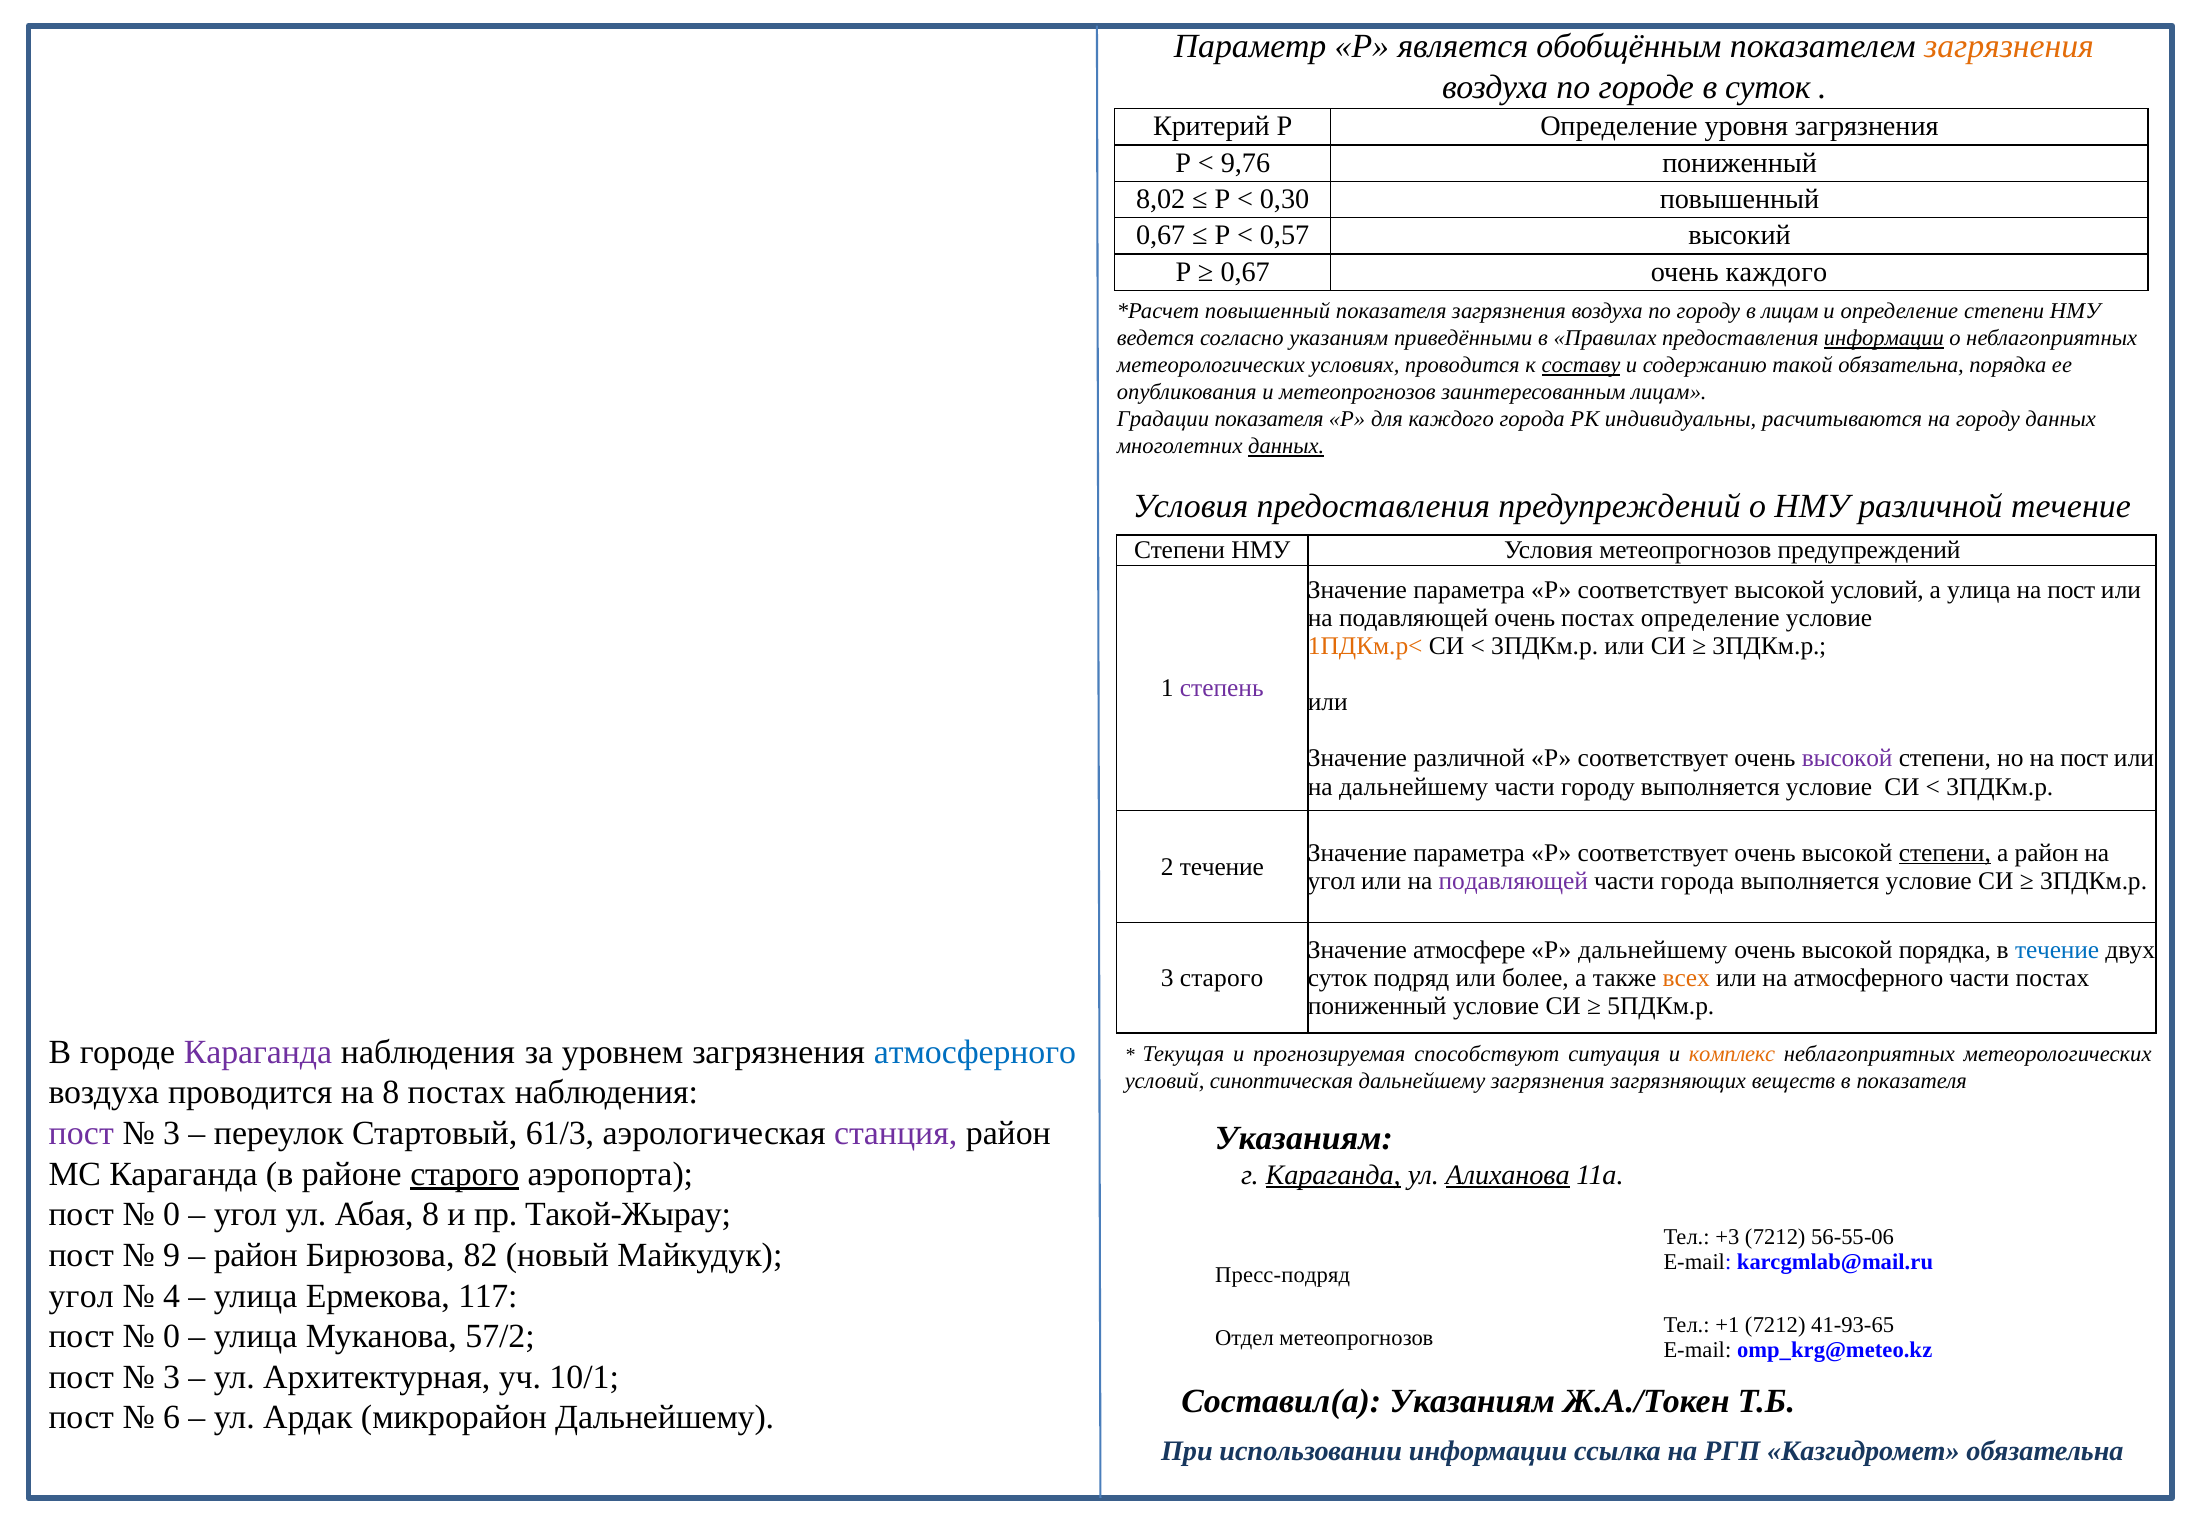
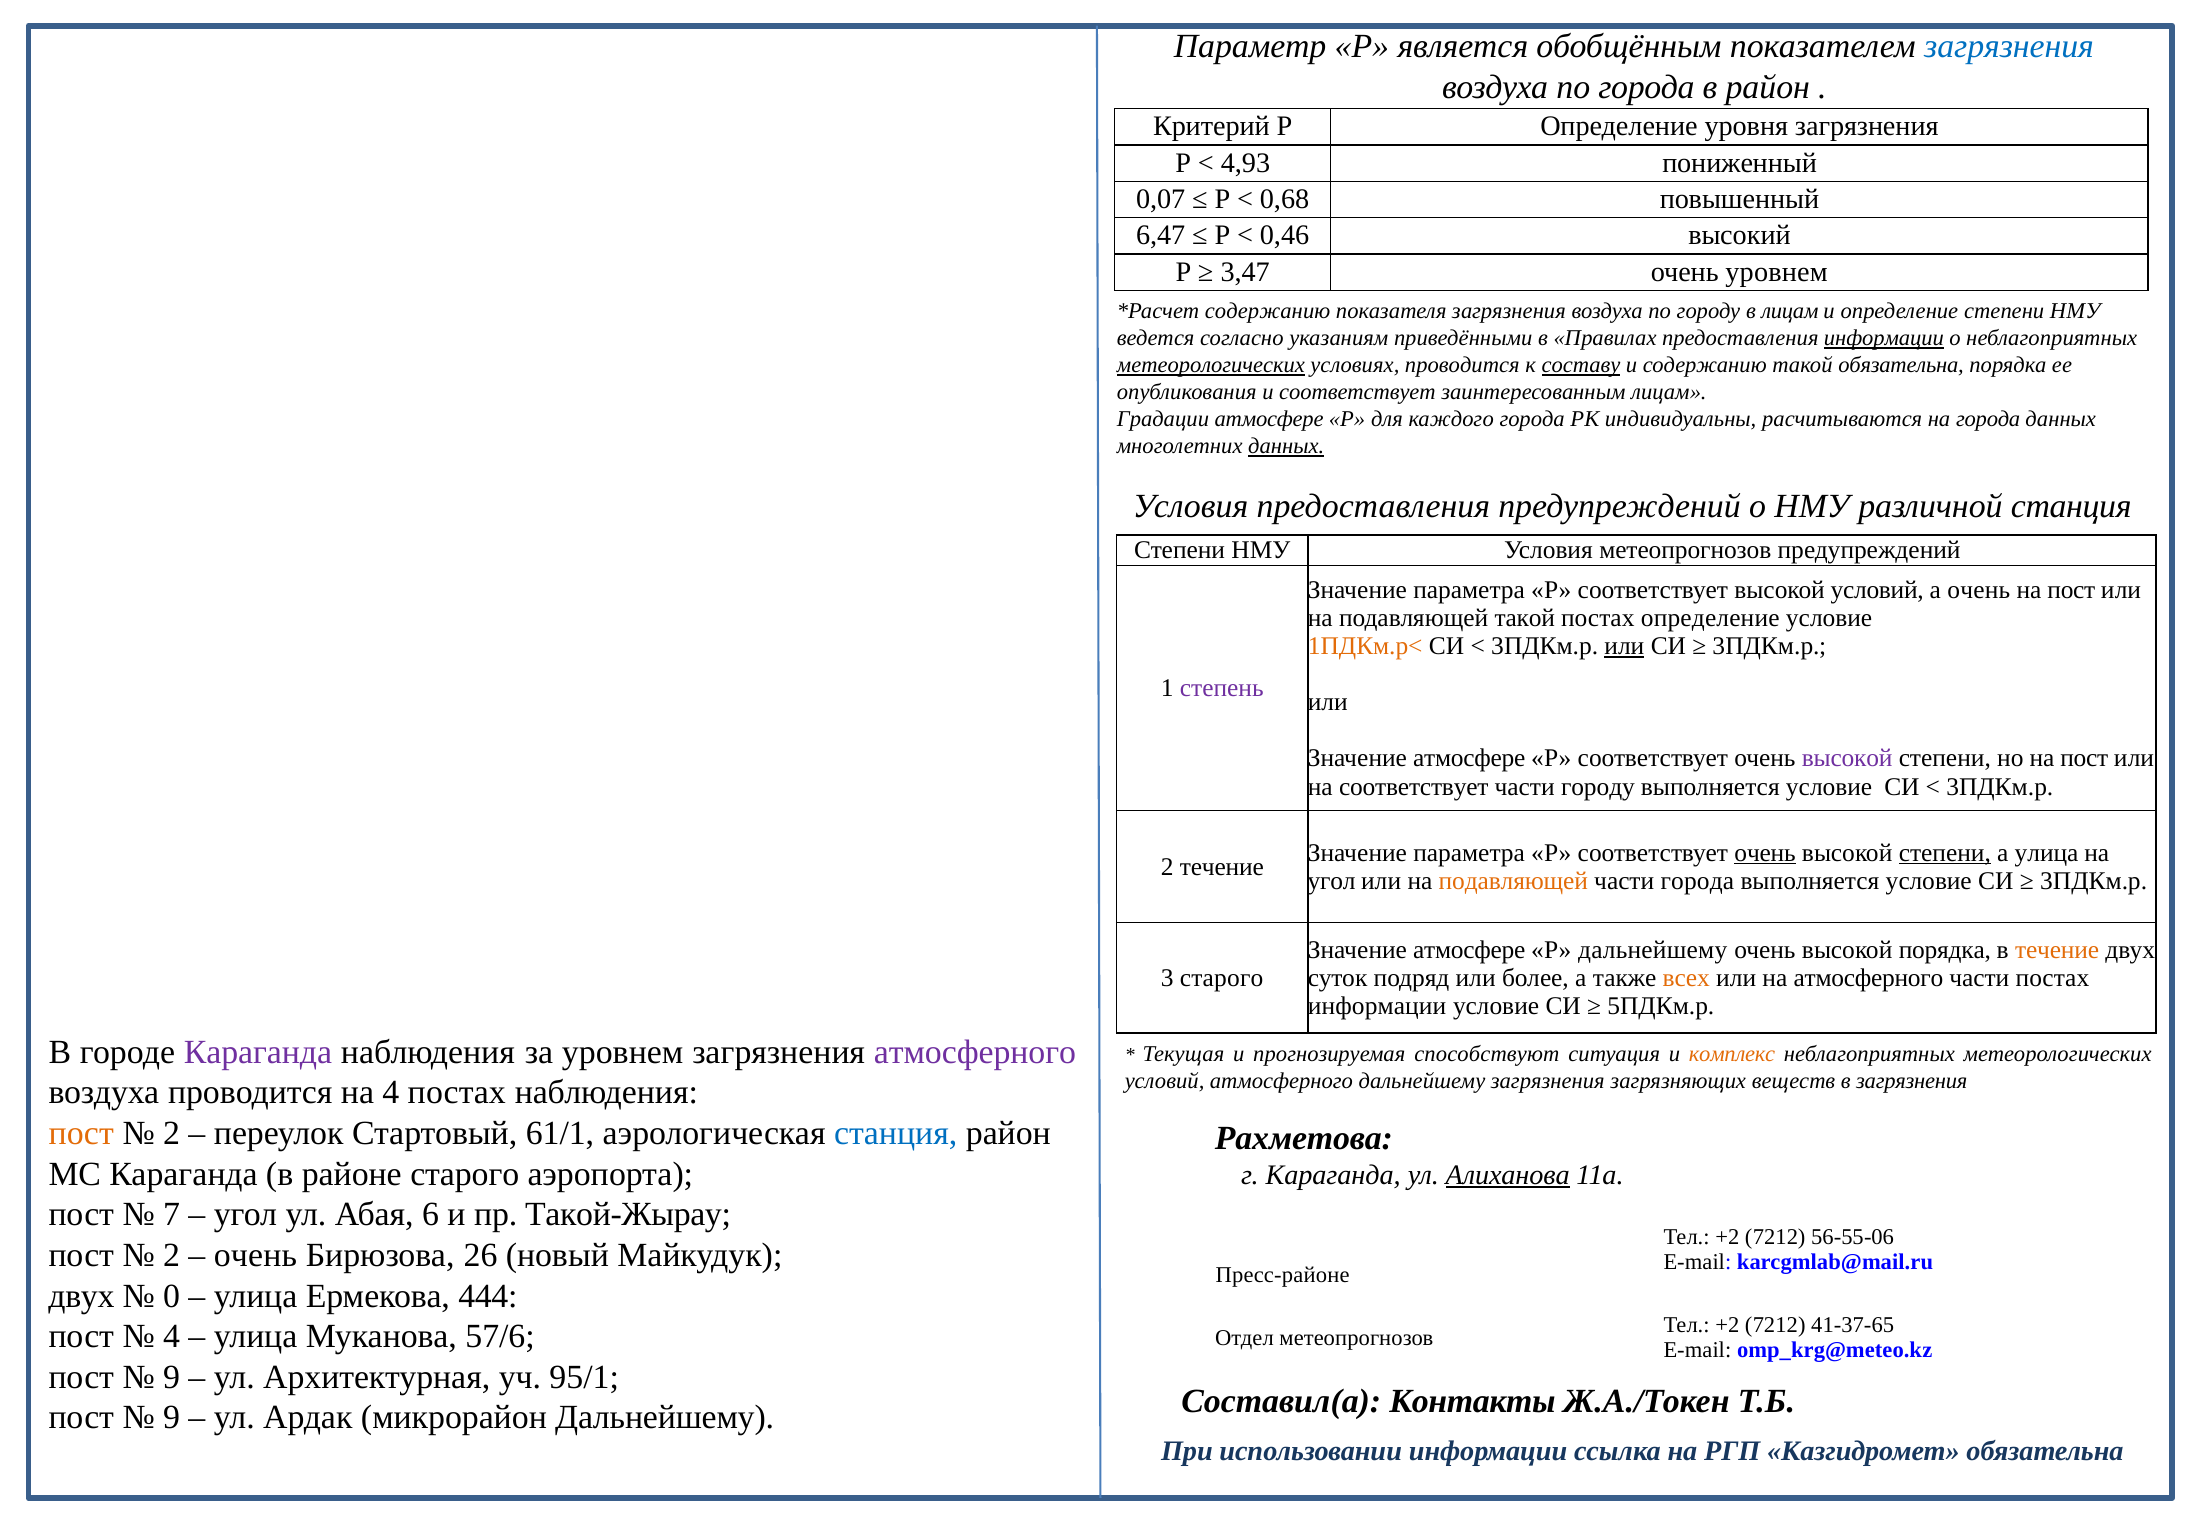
загрязнения at (2009, 47) colour: orange -> blue
по городе: городе -> города
в суток: суток -> район
9,76: 9,76 -> 4,93
8,02: 8,02 -> 0,07
0,30: 0,30 -> 0,68
0,67 at (1161, 236): 0,67 -> 6,47
0,57: 0,57 -> 0,46
0,67 at (1245, 272): 0,67 -> 3,47
очень каждого: каждого -> уровнем
повышенный at (1268, 311): повышенный -> содержанию
метеорологических at (1211, 365) underline: none -> present
и метеопрогнозов: метеопрогнозов -> соответствует
Градации показателя: показателя -> атмосфере
на городу: городу -> города
различной течение: течение -> станция
а улица: улица -> очень
подавляющей очень: очень -> такой
или at (1624, 646) underline: none -> present
различной at (1469, 758): различной -> атмосфере
на дальнейшему: дальнейшему -> соответствует
очень at (1765, 853) underline: none -> present
а район: район -> улица
подавляющей at (1513, 881) colour: purple -> orange
течение at (2057, 950) colour: blue -> orange
пониженный at (1377, 1006): пониженный -> информации
атмосферного at (975, 1052) colour: blue -> purple
условий синоптическая: синоптическая -> атмосферного
в показателя: показателя -> загрязнения
на 8: 8 -> 4
пост at (81, 1133) colour: purple -> orange
3 at (172, 1133): 3 -> 2
61/3: 61/3 -> 61/1
станция at (896, 1133) colour: purple -> blue
Указаниям at (1304, 1138): Указаниям -> Рахметова
старого at (465, 1174) underline: present -> none
Караганда at (1333, 1175) underline: present -> none
0 at (172, 1214): 0 -> 7
Абая 8: 8 -> 6
+3 at (1727, 1237): +3 -> +2
9 at (172, 1255): 9 -> 2
район at (256, 1255): район -> очень
82: 82 -> 26
Пресс-подряд: Пресс-подряд -> Пресс-районе
угол at (81, 1296): угол -> двух
4: 4 -> 0
117: 117 -> 444
+1 at (1727, 1325): +1 -> +2
41-93-65: 41-93-65 -> 41-37-65
0 at (172, 1336): 0 -> 4
57/2: 57/2 -> 57/6
3 at (172, 1377): 3 -> 9
10/1: 10/1 -> 95/1
Составил(а Указаниям: Указаниям -> Контакты
6 at (172, 1418): 6 -> 9
